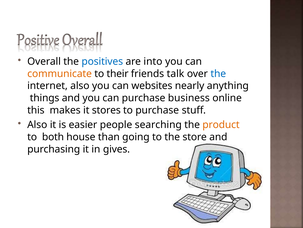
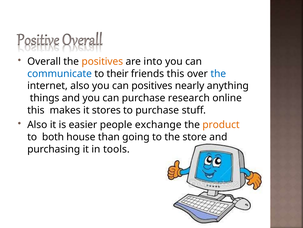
positives at (102, 61) colour: blue -> orange
communicate colour: orange -> blue
friends talk: talk -> this
can websites: websites -> positives
business: business -> research
searching: searching -> exchange
gives: gives -> tools
